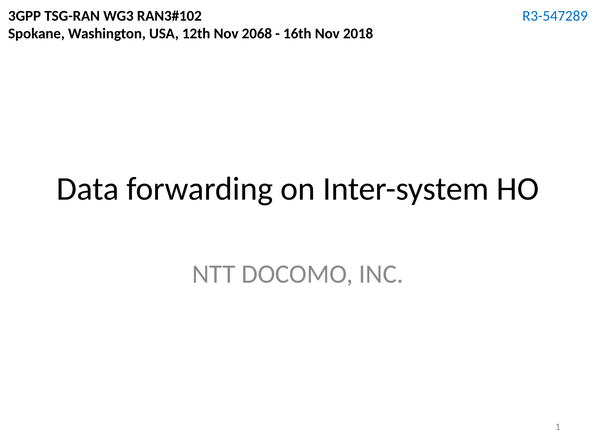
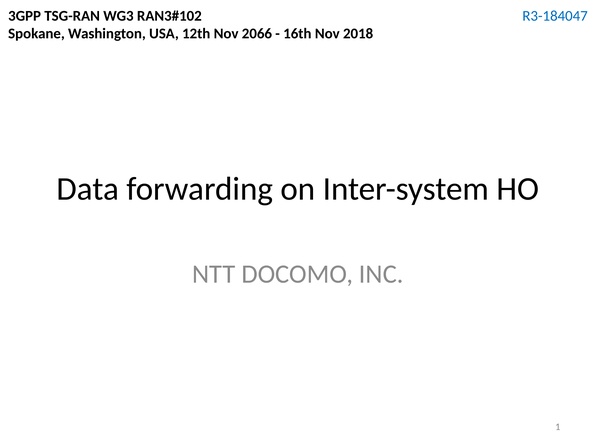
R3-547289: R3-547289 -> R3-184047
2068: 2068 -> 2066
